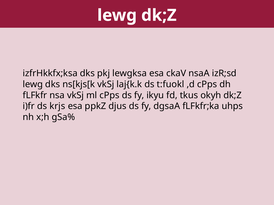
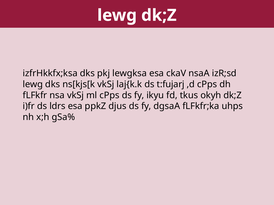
t:fuokl: t:fuokl -> t:fujarj
krjs: krjs -> ldrs
